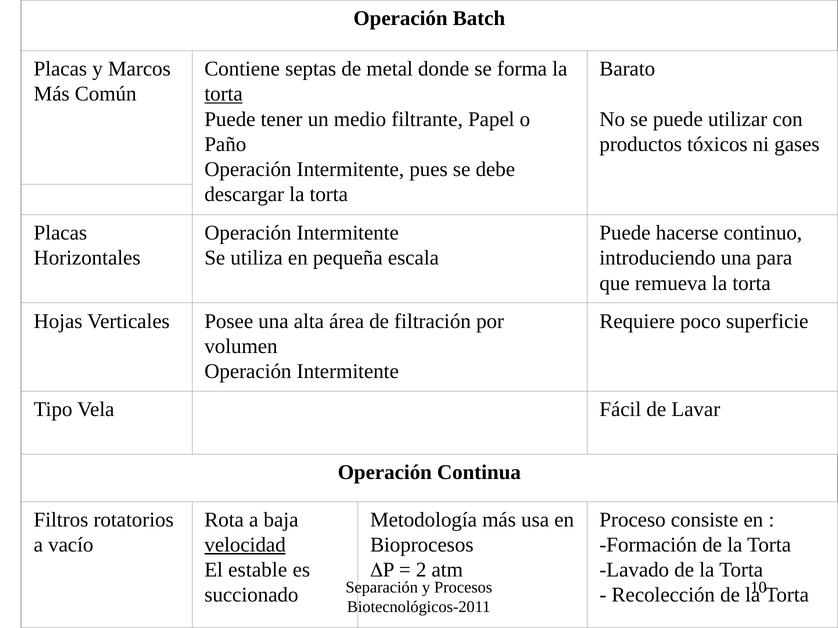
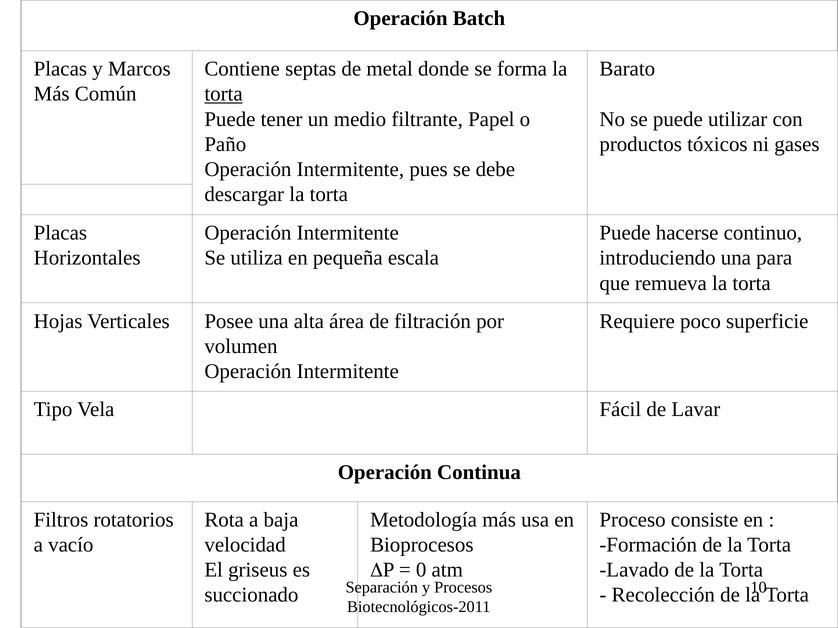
velocidad underline: present -> none
estable: estable -> griseus
2: 2 -> 0
